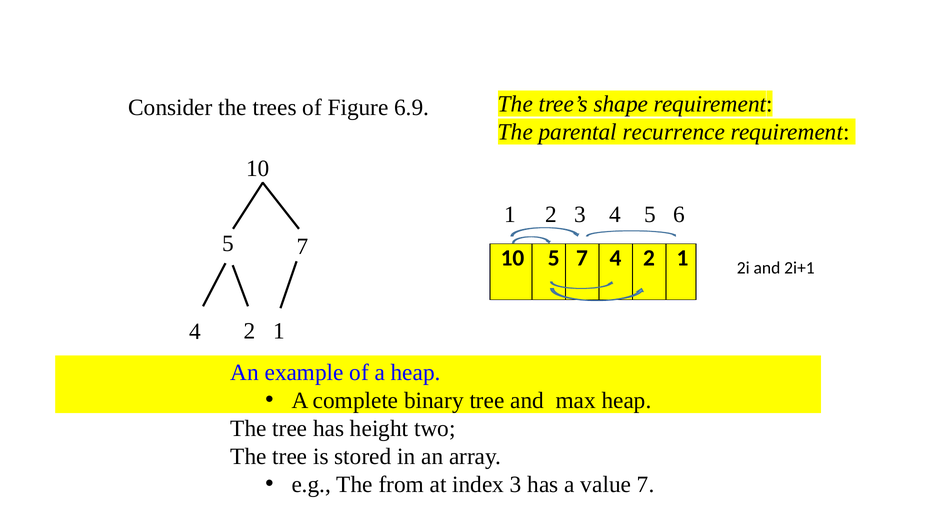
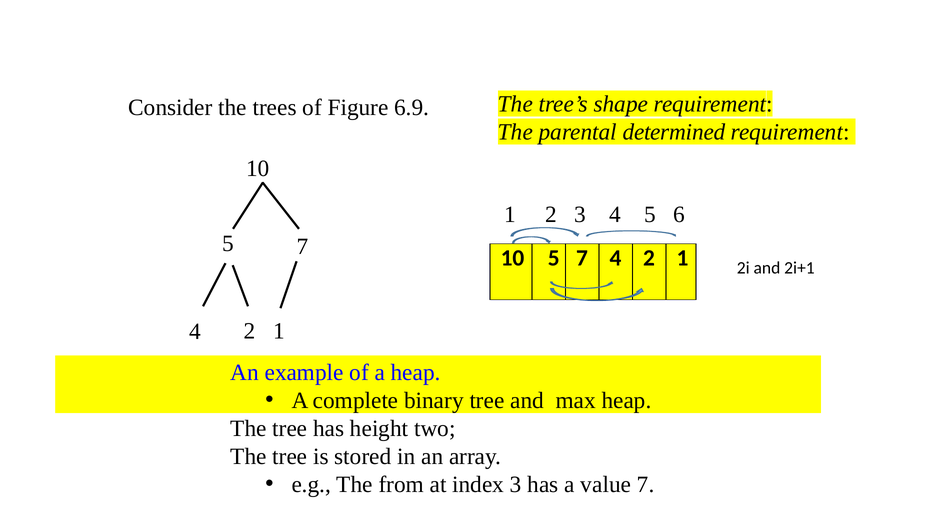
recurrence: recurrence -> determined
